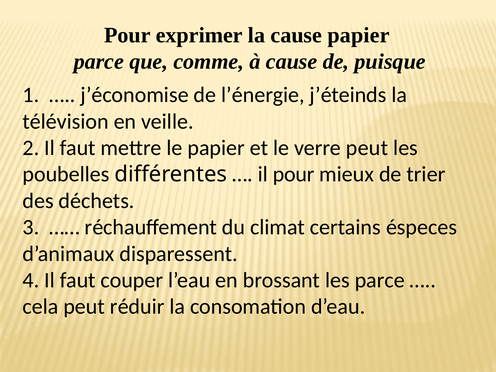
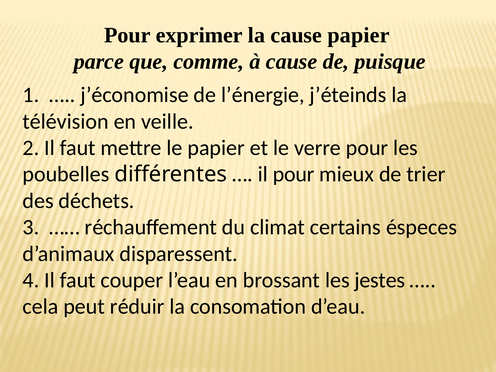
verre peut: peut -> pour
les parce: parce -> jestes
